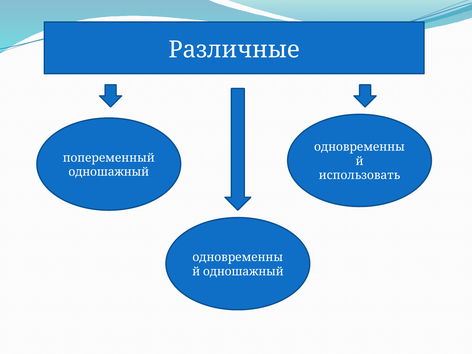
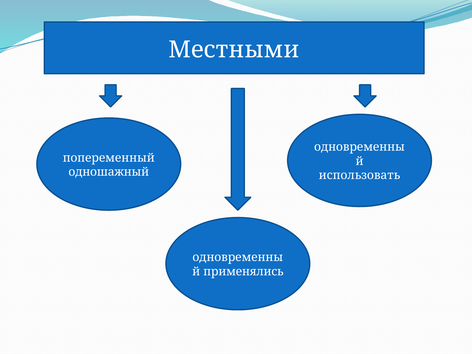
Различные: Различные -> Местными
одношажный at (243, 272): одношажный -> применялись
